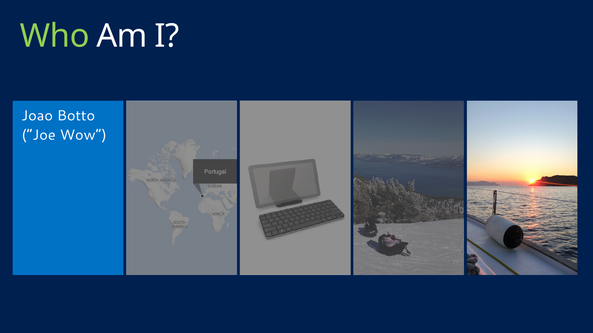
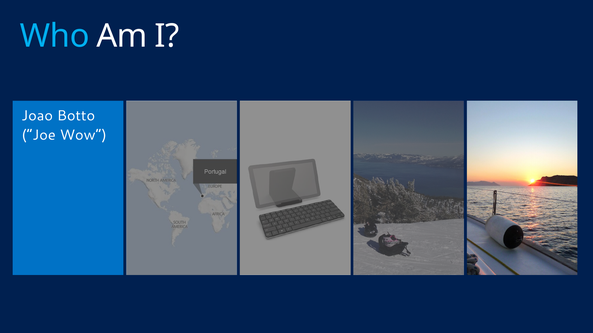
Who colour: light green -> light blue
